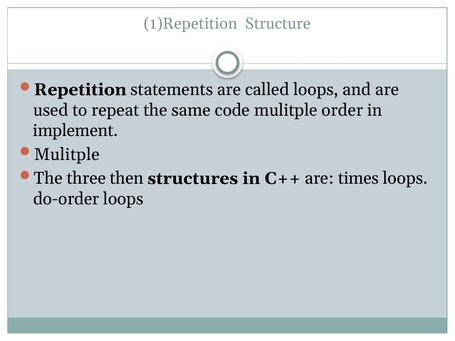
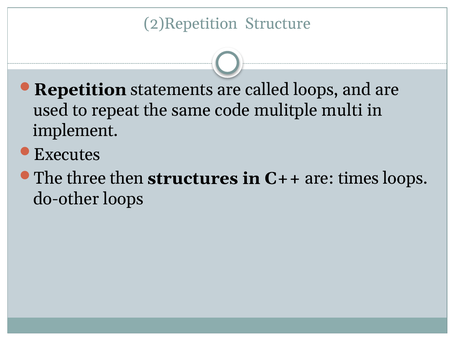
1)Repetition: 1)Repetition -> 2)Repetition
order: order -> multi
Mulitple at (67, 155): Mulitple -> Executes
do-order: do-order -> do-other
